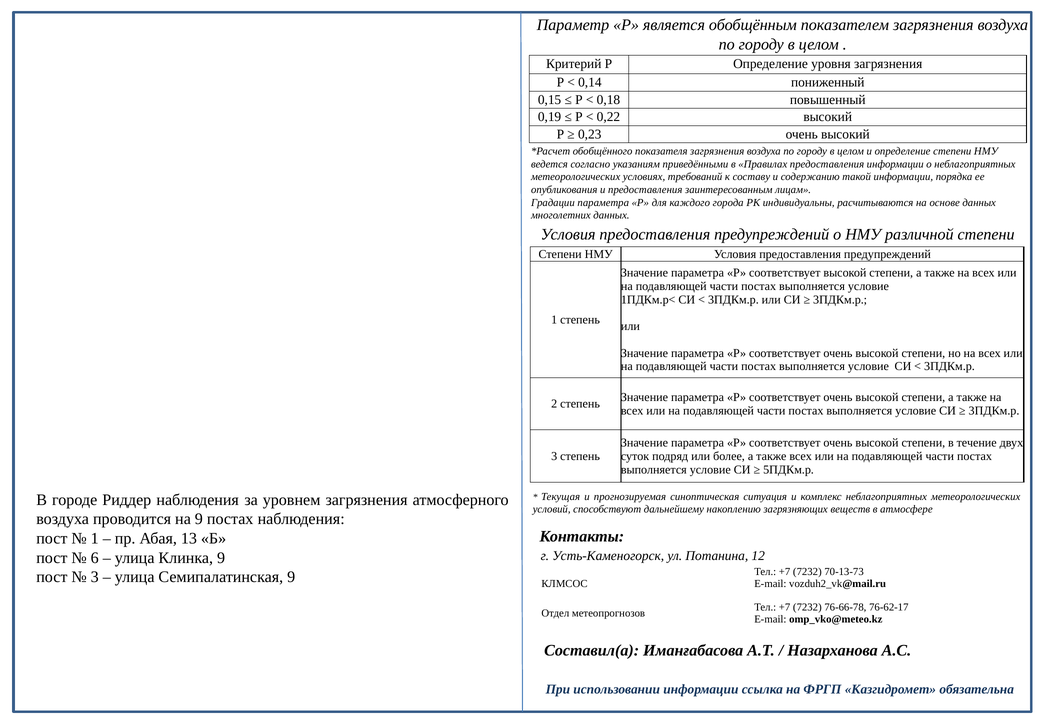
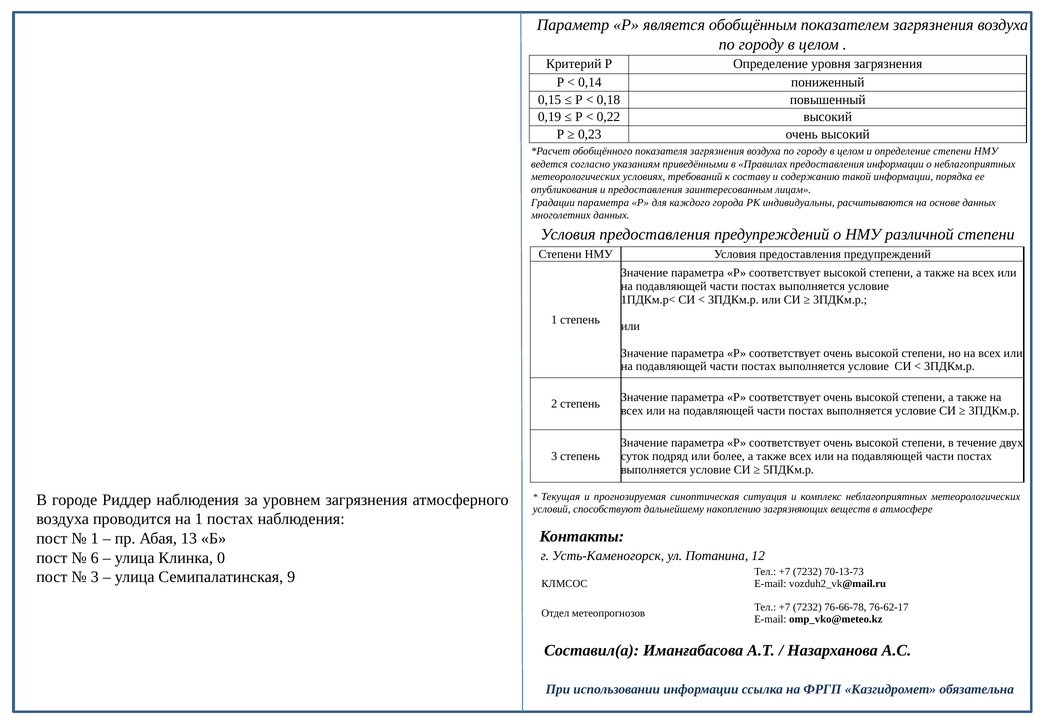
на 9: 9 -> 1
Клинка 9: 9 -> 0
